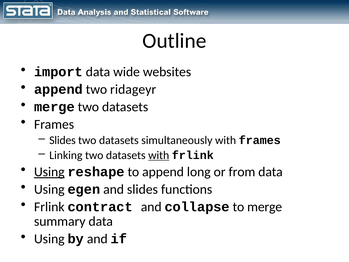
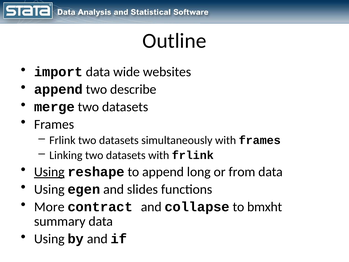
ridageyr: ridageyr -> describe
Slides at (62, 140): Slides -> Frlink
with at (159, 155) underline: present -> none
Frlink at (49, 207): Frlink -> More
to merge: merge -> bmxht
